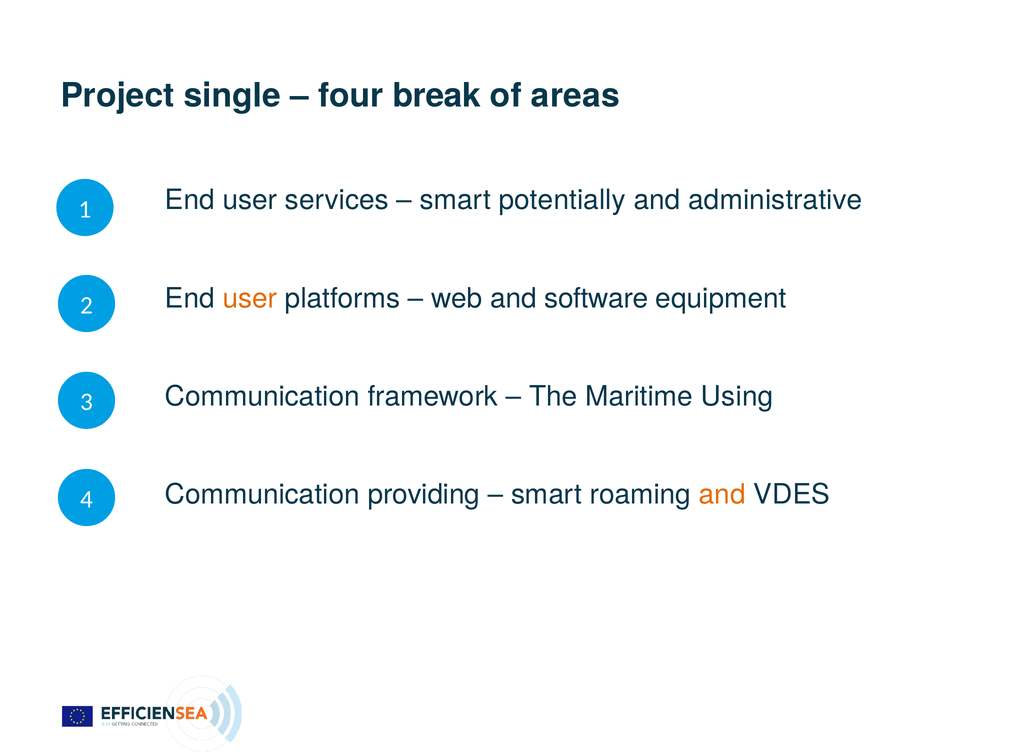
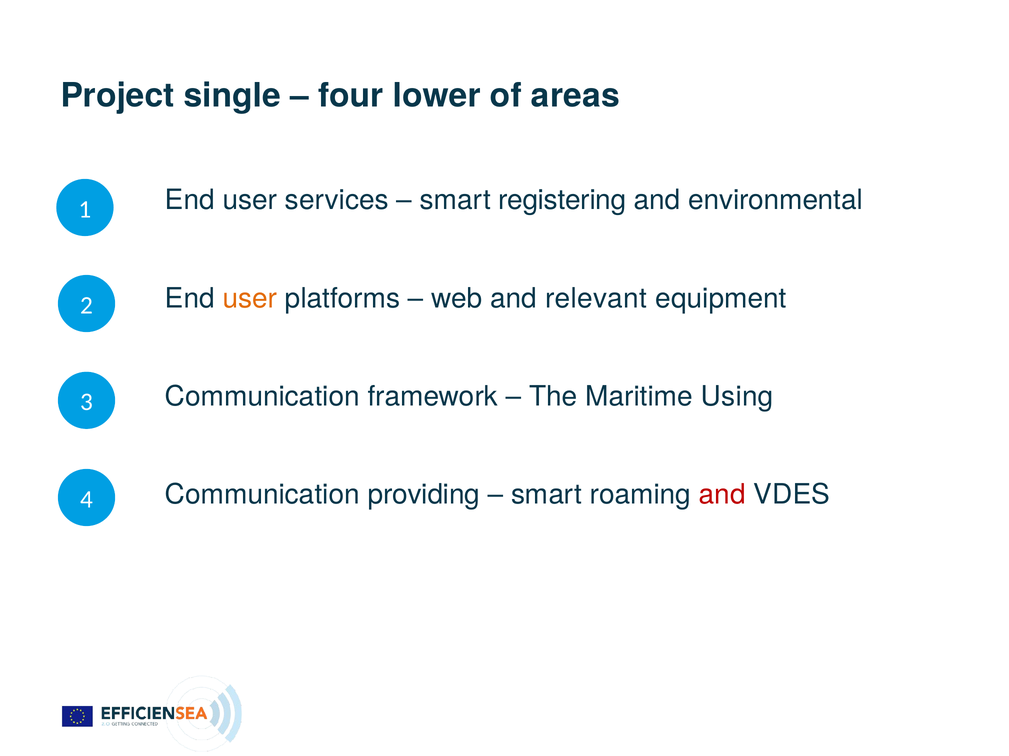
break: break -> lower
potentially: potentially -> registering
administrative: administrative -> environmental
software: software -> relevant
and at (722, 495) colour: orange -> red
